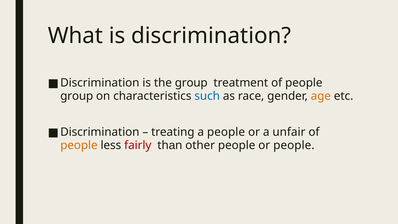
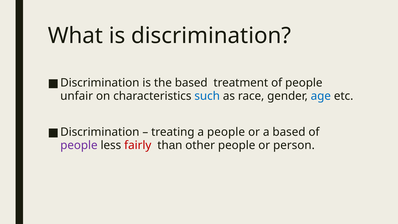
the group: group -> based
group at (77, 96): group -> unfair
age colour: orange -> blue
a unfair: unfair -> based
people at (79, 145) colour: orange -> purple
or people: people -> person
